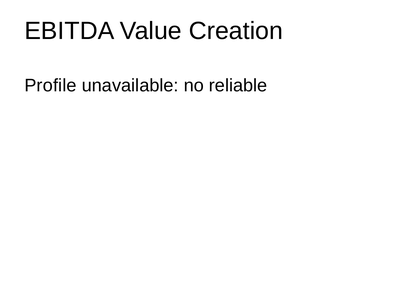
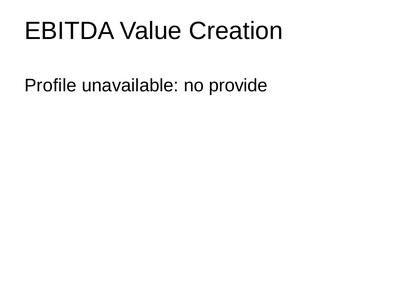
reliable: reliable -> provide
